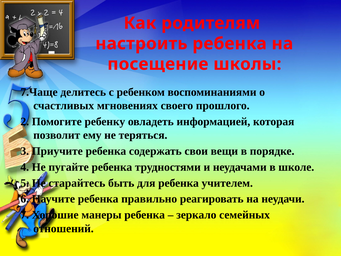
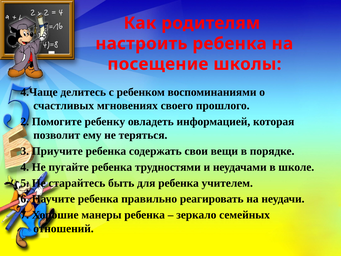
7.Чаще: 7.Чаще -> 4.Чаще
